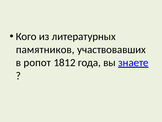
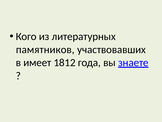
ропот: ропот -> имеет
